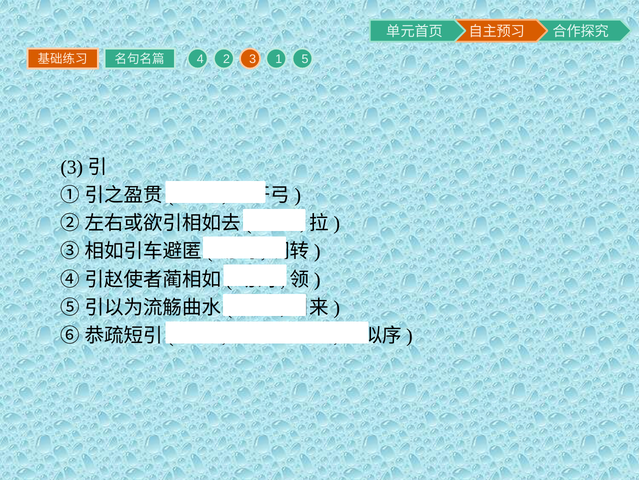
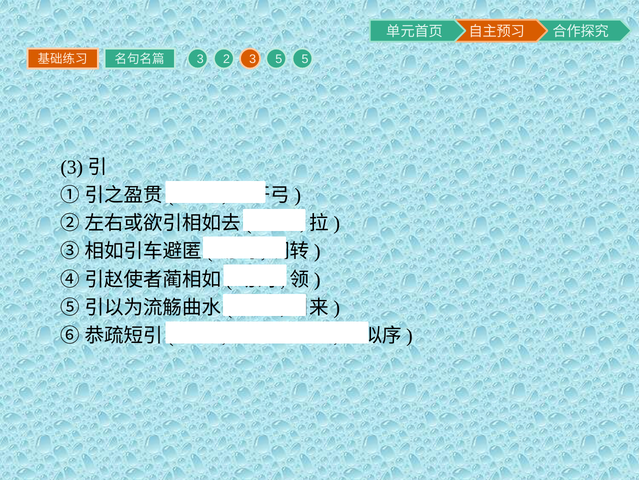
4 at (200, 59): 4 -> 3
3 1: 1 -> 5
